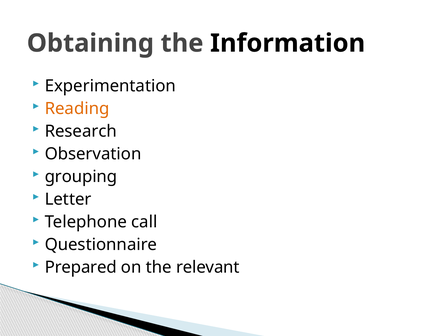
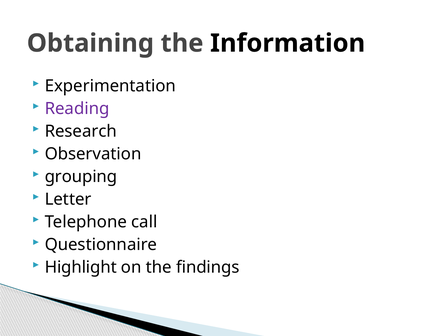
Reading colour: orange -> purple
Prepared: Prepared -> Highlight
relevant: relevant -> findings
